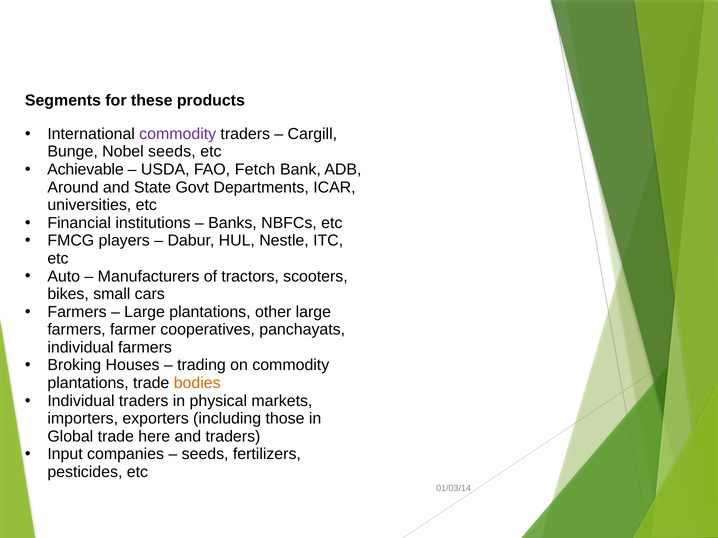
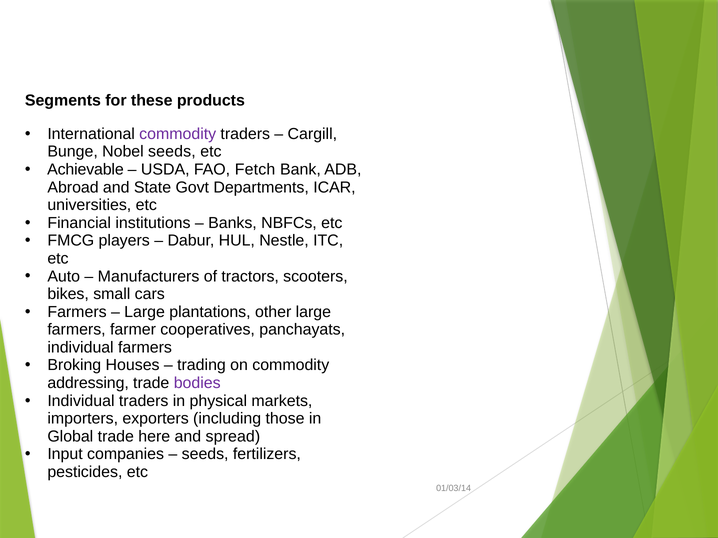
Around: Around -> Abroad
plantations at (88, 383): plantations -> addressing
bodies colour: orange -> purple
and traders: traders -> spread
